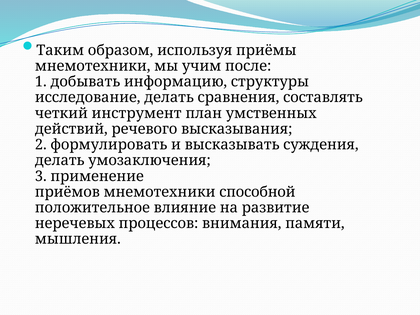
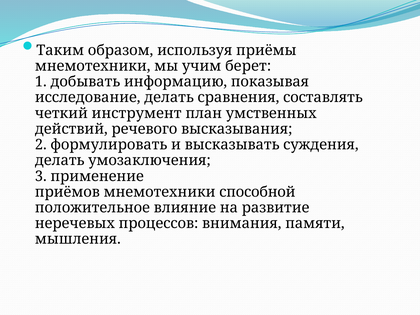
после: после -> берет
структуры: структуры -> показывая
